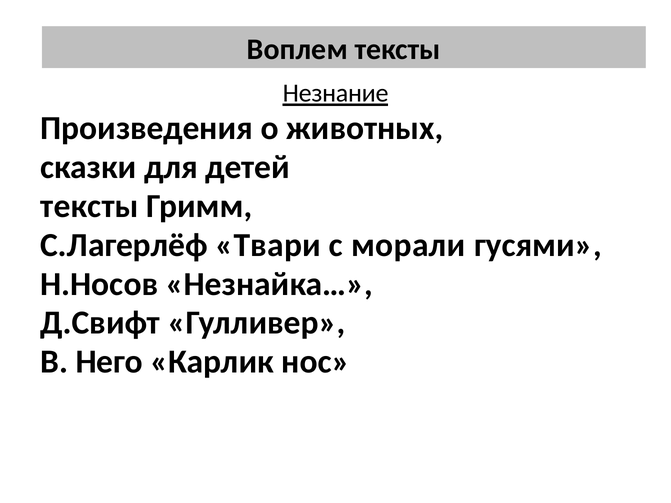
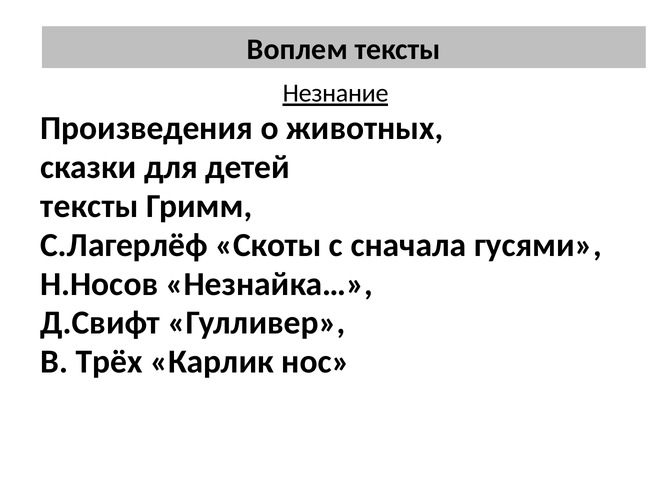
Твари: Твари -> Скоты
морали: морали -> сначала
Него: Него -> Трёх
